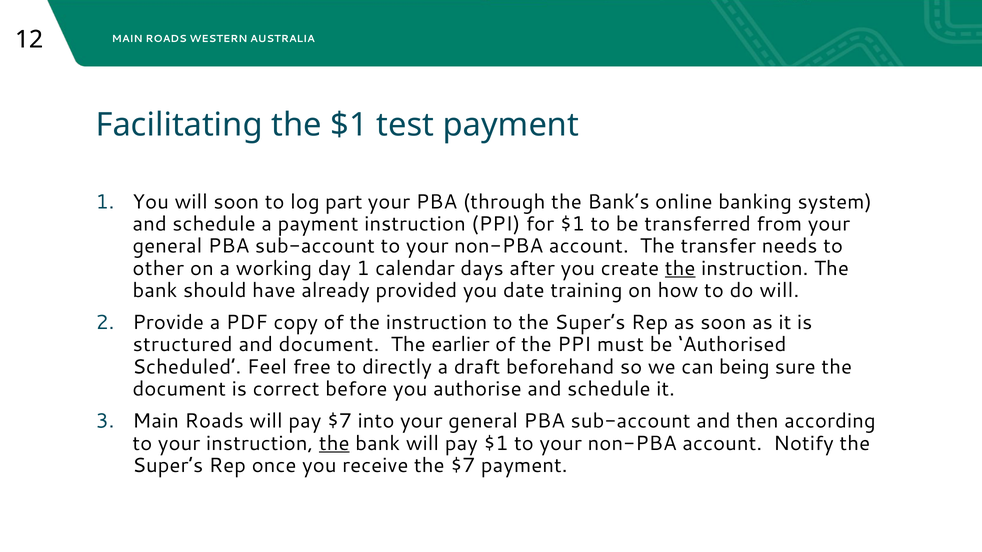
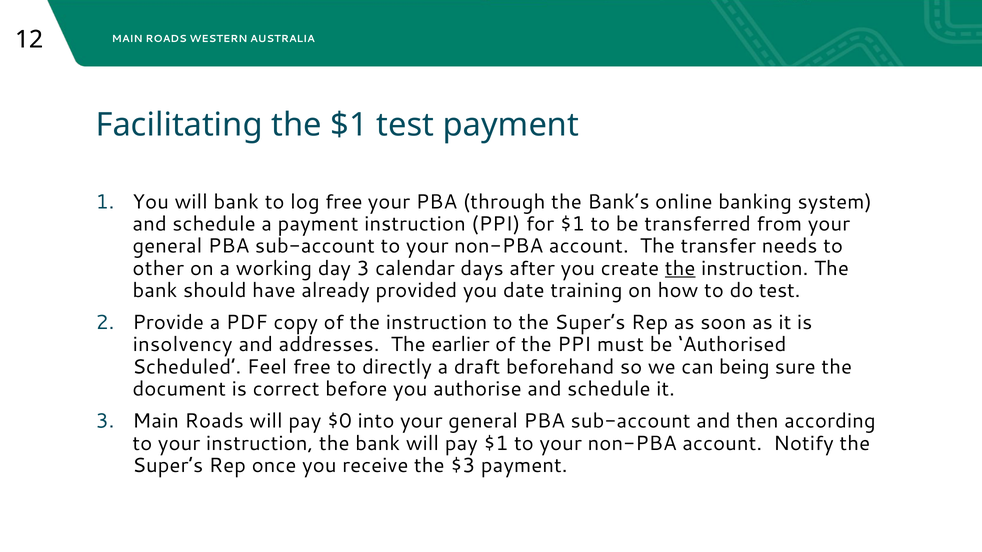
will soon: soon -> bank
log part: part -> free
day 1: 1 -> 3
do will: will -> test
structured: structured -> insolvency
and document: document -> addresses
pay $7: $7 -> $0
the at (334, 444) underline: present -> none
the $7: $7 -> $3
